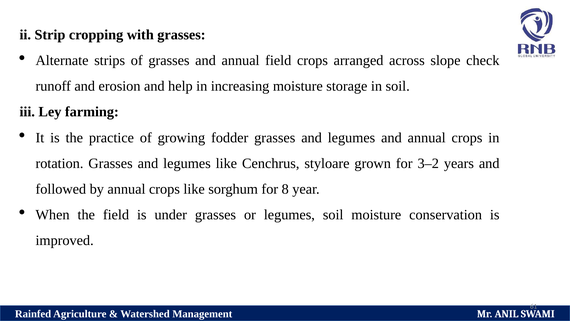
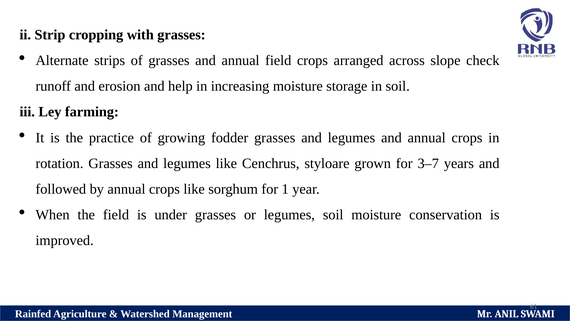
3–2: 3–2 -> 3–7
8: 8 -> 1
